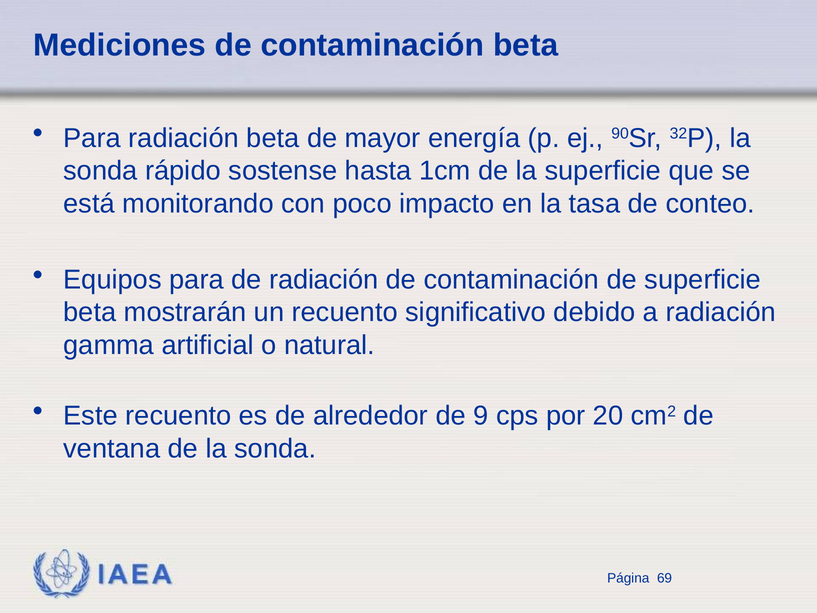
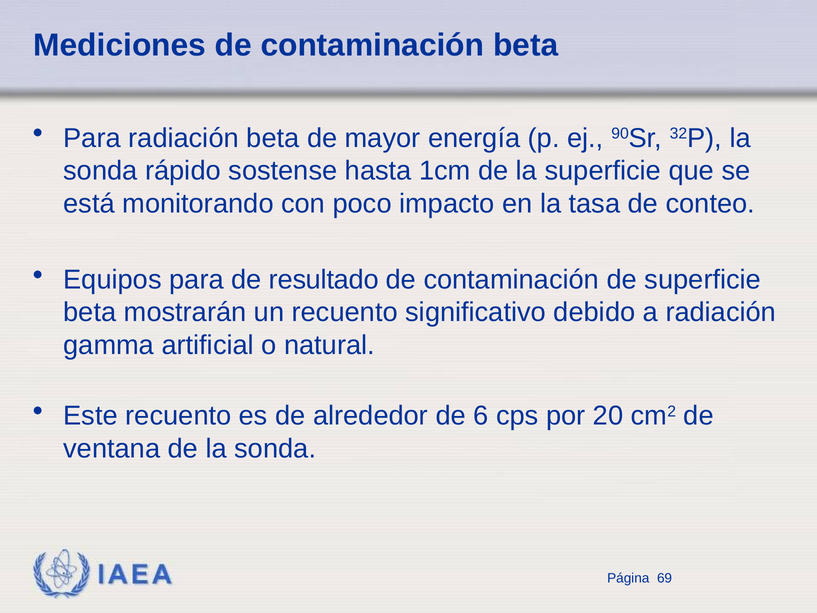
de radiación: radiación -> resultado
9: 9 -> 6
